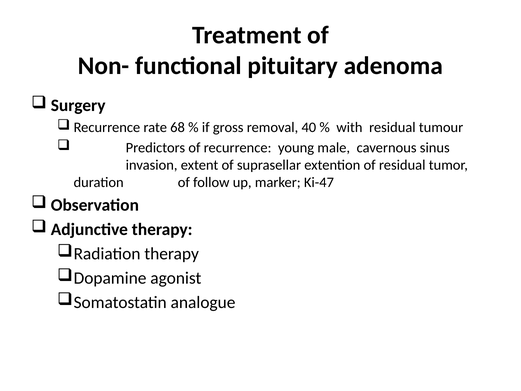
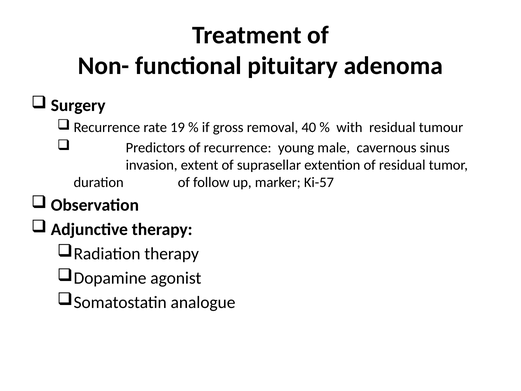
68: 68 -> 19
Ki-47: Ki-47 -> Ki-57
